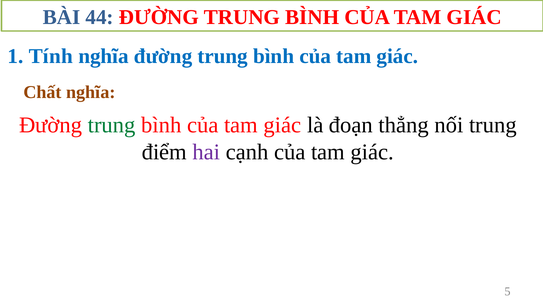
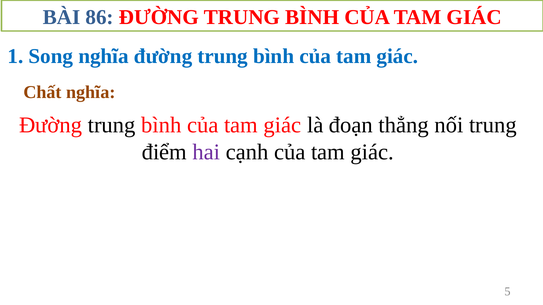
44: 44 -> 86
Tính: Tính -> Song
trung at (112, 125) colour: green -> black
